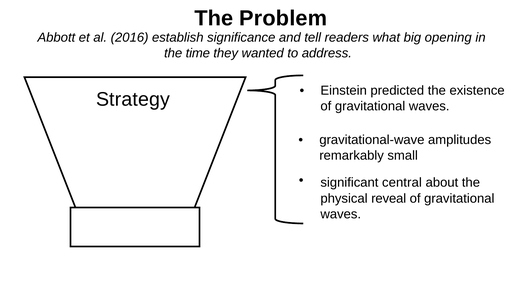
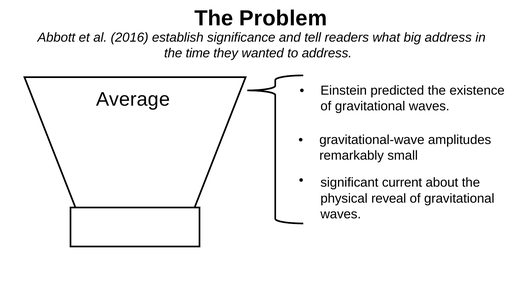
big opening: opening -> address
Strategy: Strategy -> Average
central: central -> current
